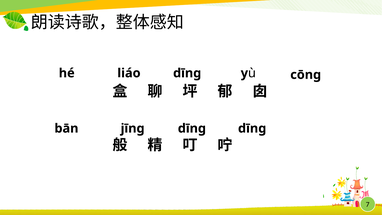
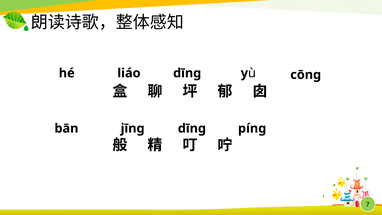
dīng dīng: dīng -> píng
